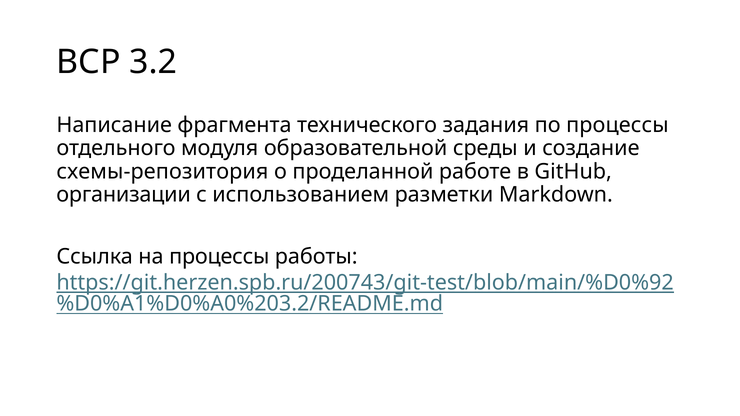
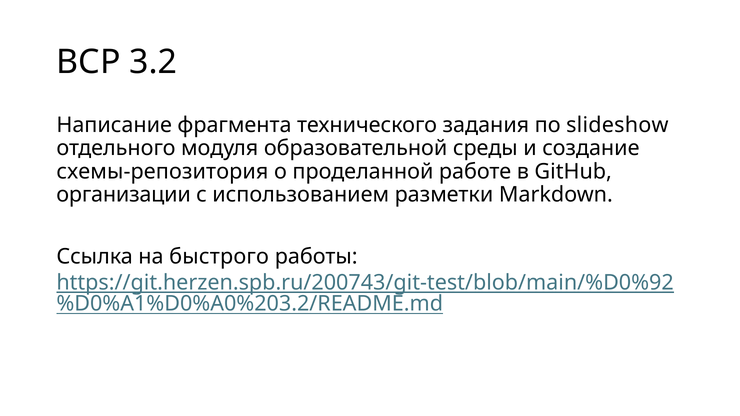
по процессы: процессы -> slideshow
на процессы: процессы -> быстрого
